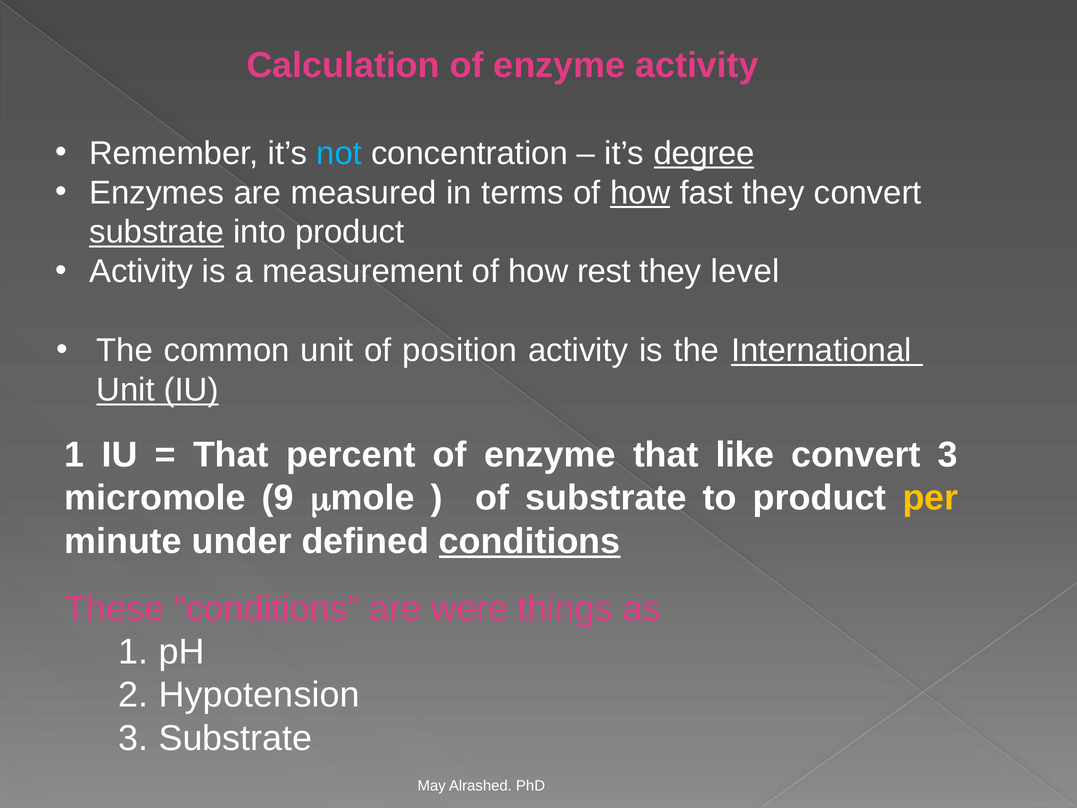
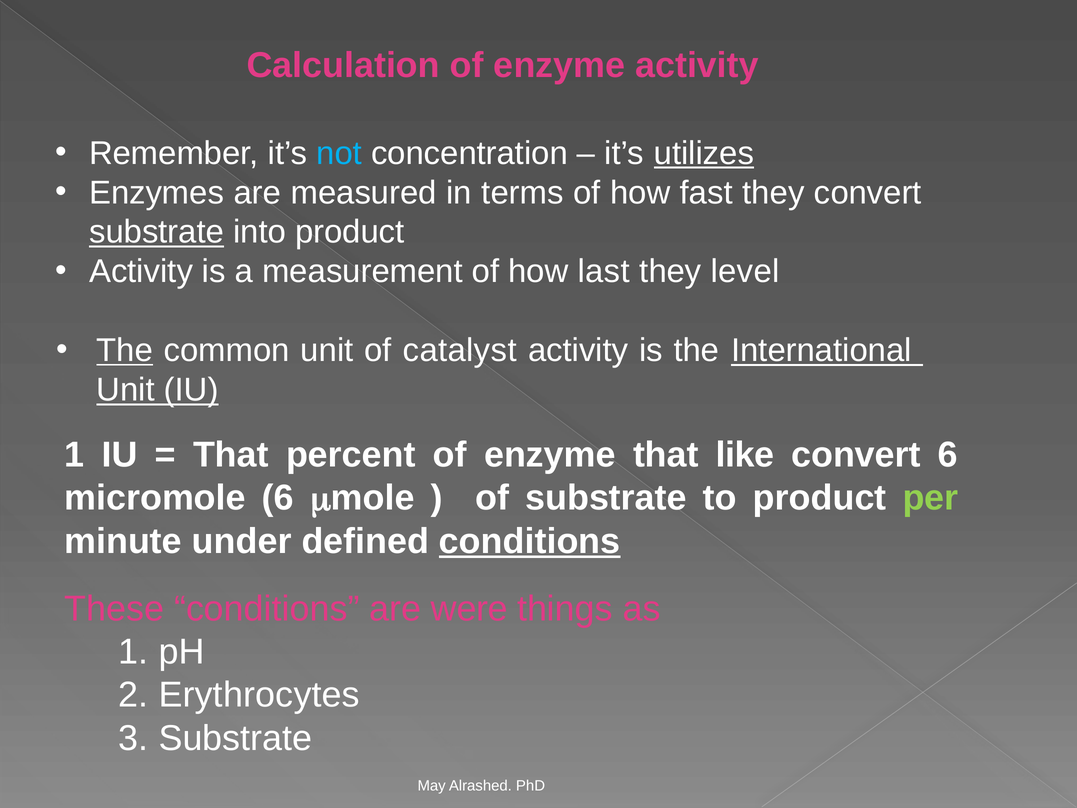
degree: degree -> utilizes
how at (640, 193) underline: present -> none
rest: rest -> last
The at (125, 350) underline: none -> present
position: position -> catalyst
convert 3: 3 -> 6
micromole 9: 9 -> 6
per colour: yellow -> light green
Hypotension: Hypotension -> Erythrocytes
